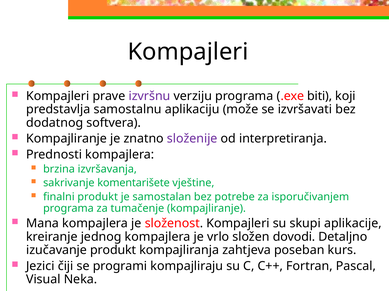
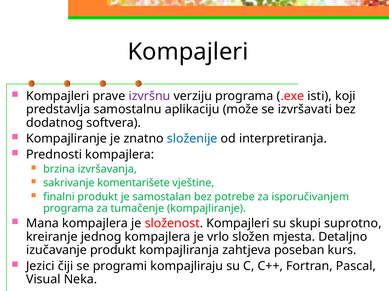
biti: biti -> isti
složenije colour: purple -> blue
aplikacije: aplikacije -> suprotno
dovodi: dovodi -> mjesta
